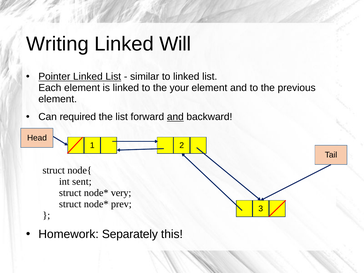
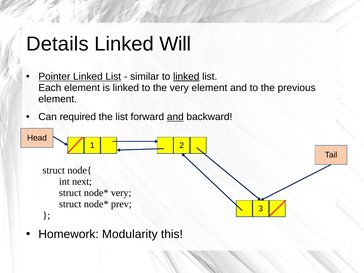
Writing: Writing -> Details
linked at (186, 77) underline: none -> present
the your: your -> very
sent: sent -> next
Separately: Separately -> Modularity
